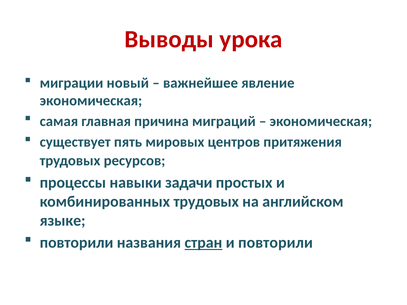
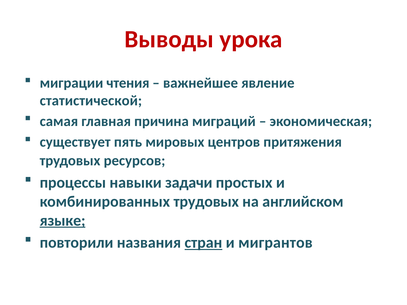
новый: новый -> чтения
экономическая at (91, 101): экономическая -> статистической
языке underline: none -> present
и повторили: повторили -> мигрантов
